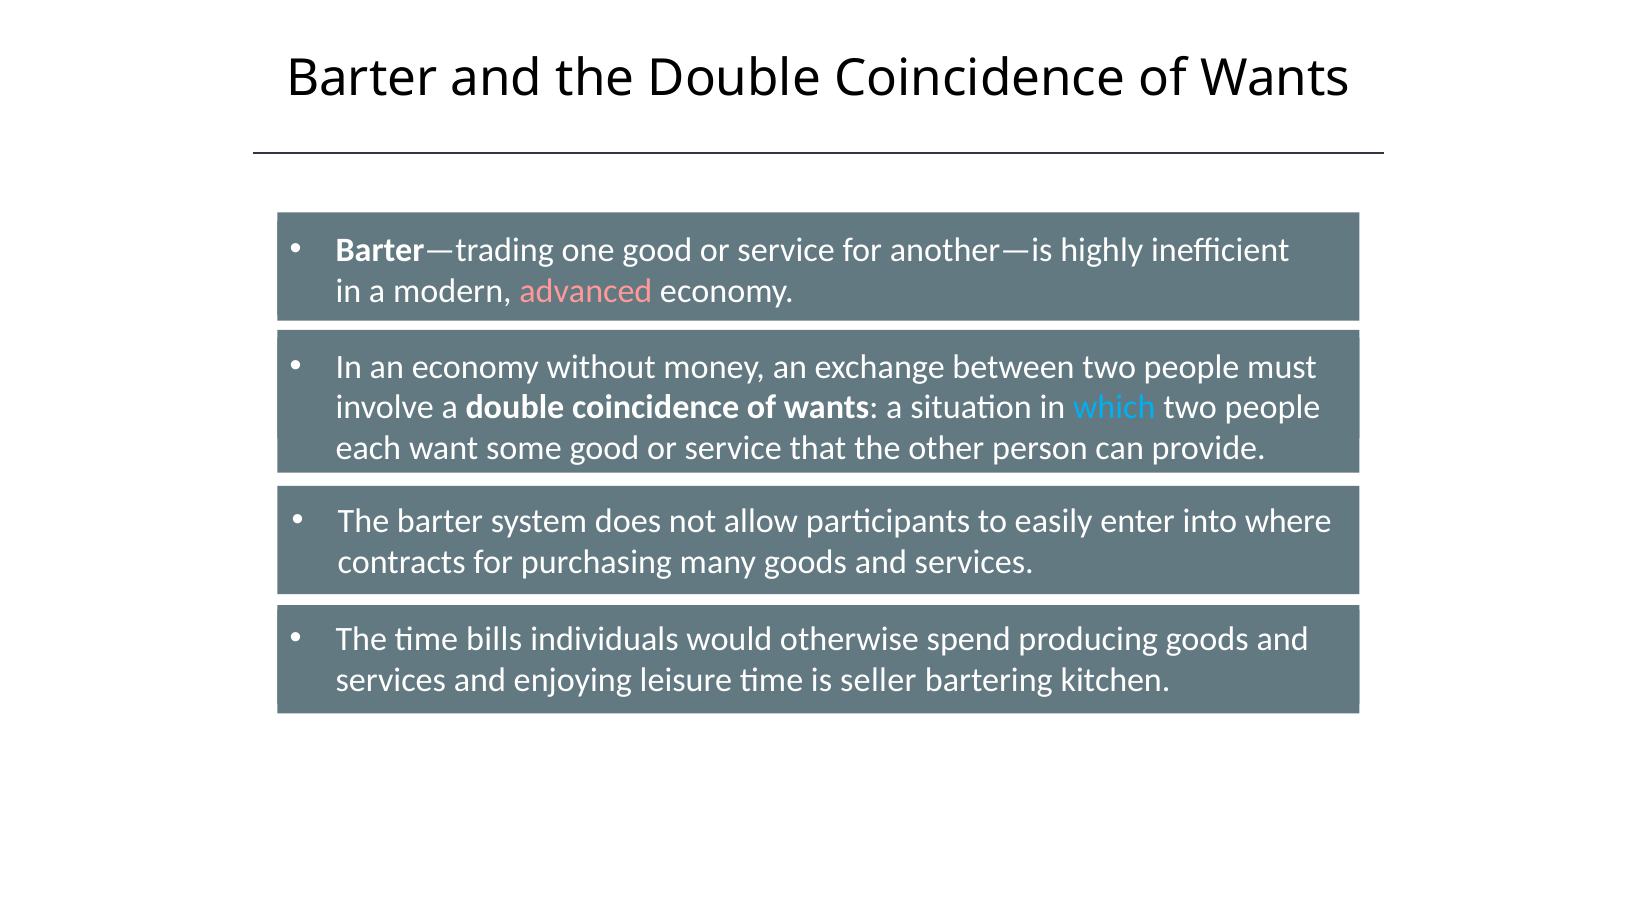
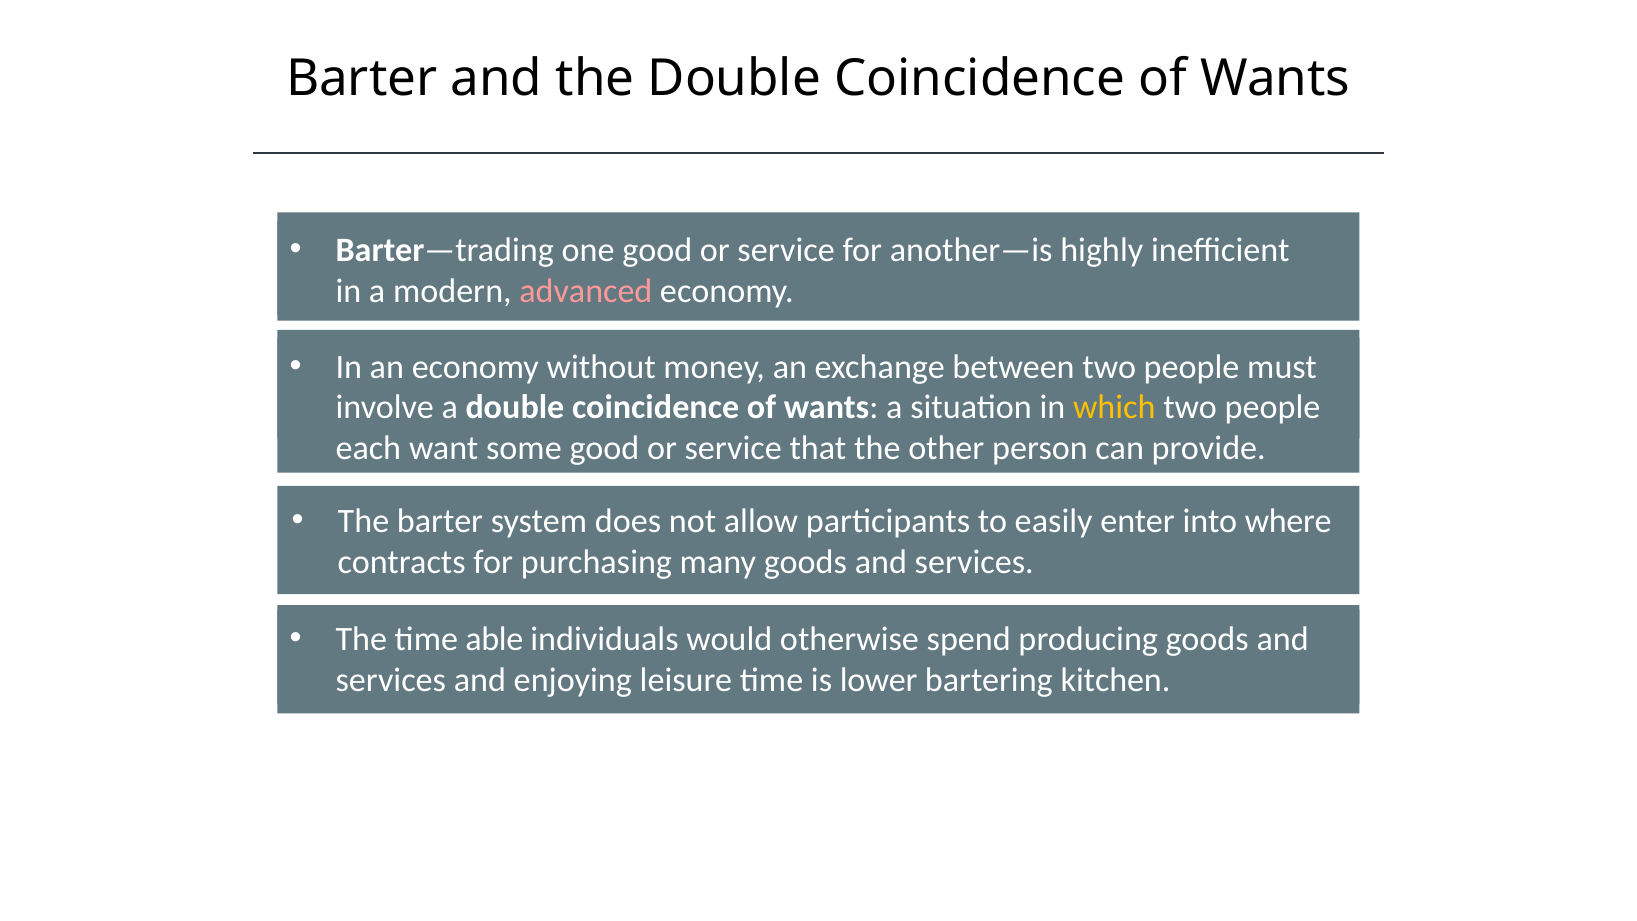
which colour: light blue -> yellow
bills: bills -> able
seller: seller -> lower
